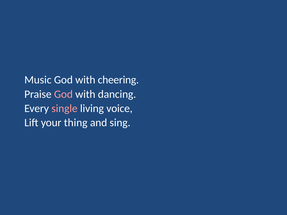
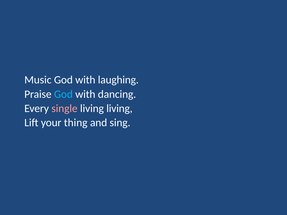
cheering: cheering -> laughing
God at (63, 94) colour: pink -> light blue
living voice: voice -> living
